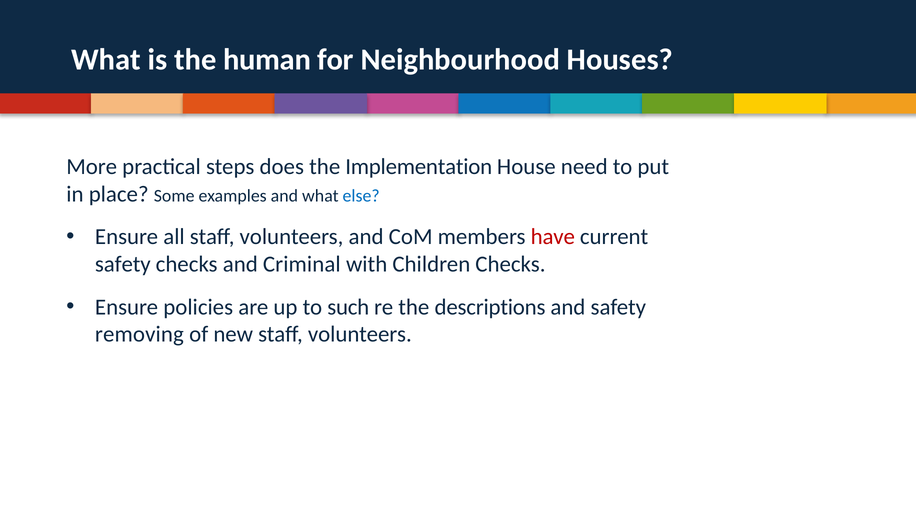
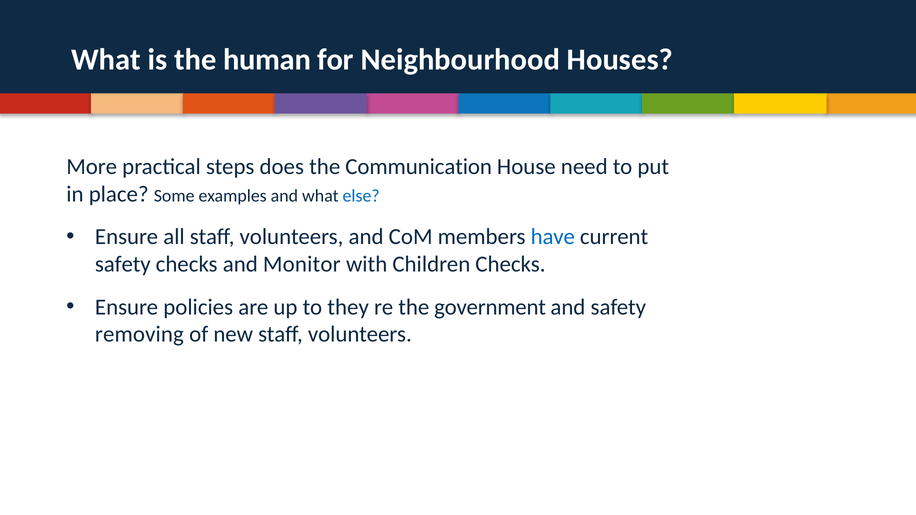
Implementation: Implementation -> Communication
have colour: red -> blue
Criminal: Criminal -> Monitor
such: such -> they
descriptions: descriptions -> government
